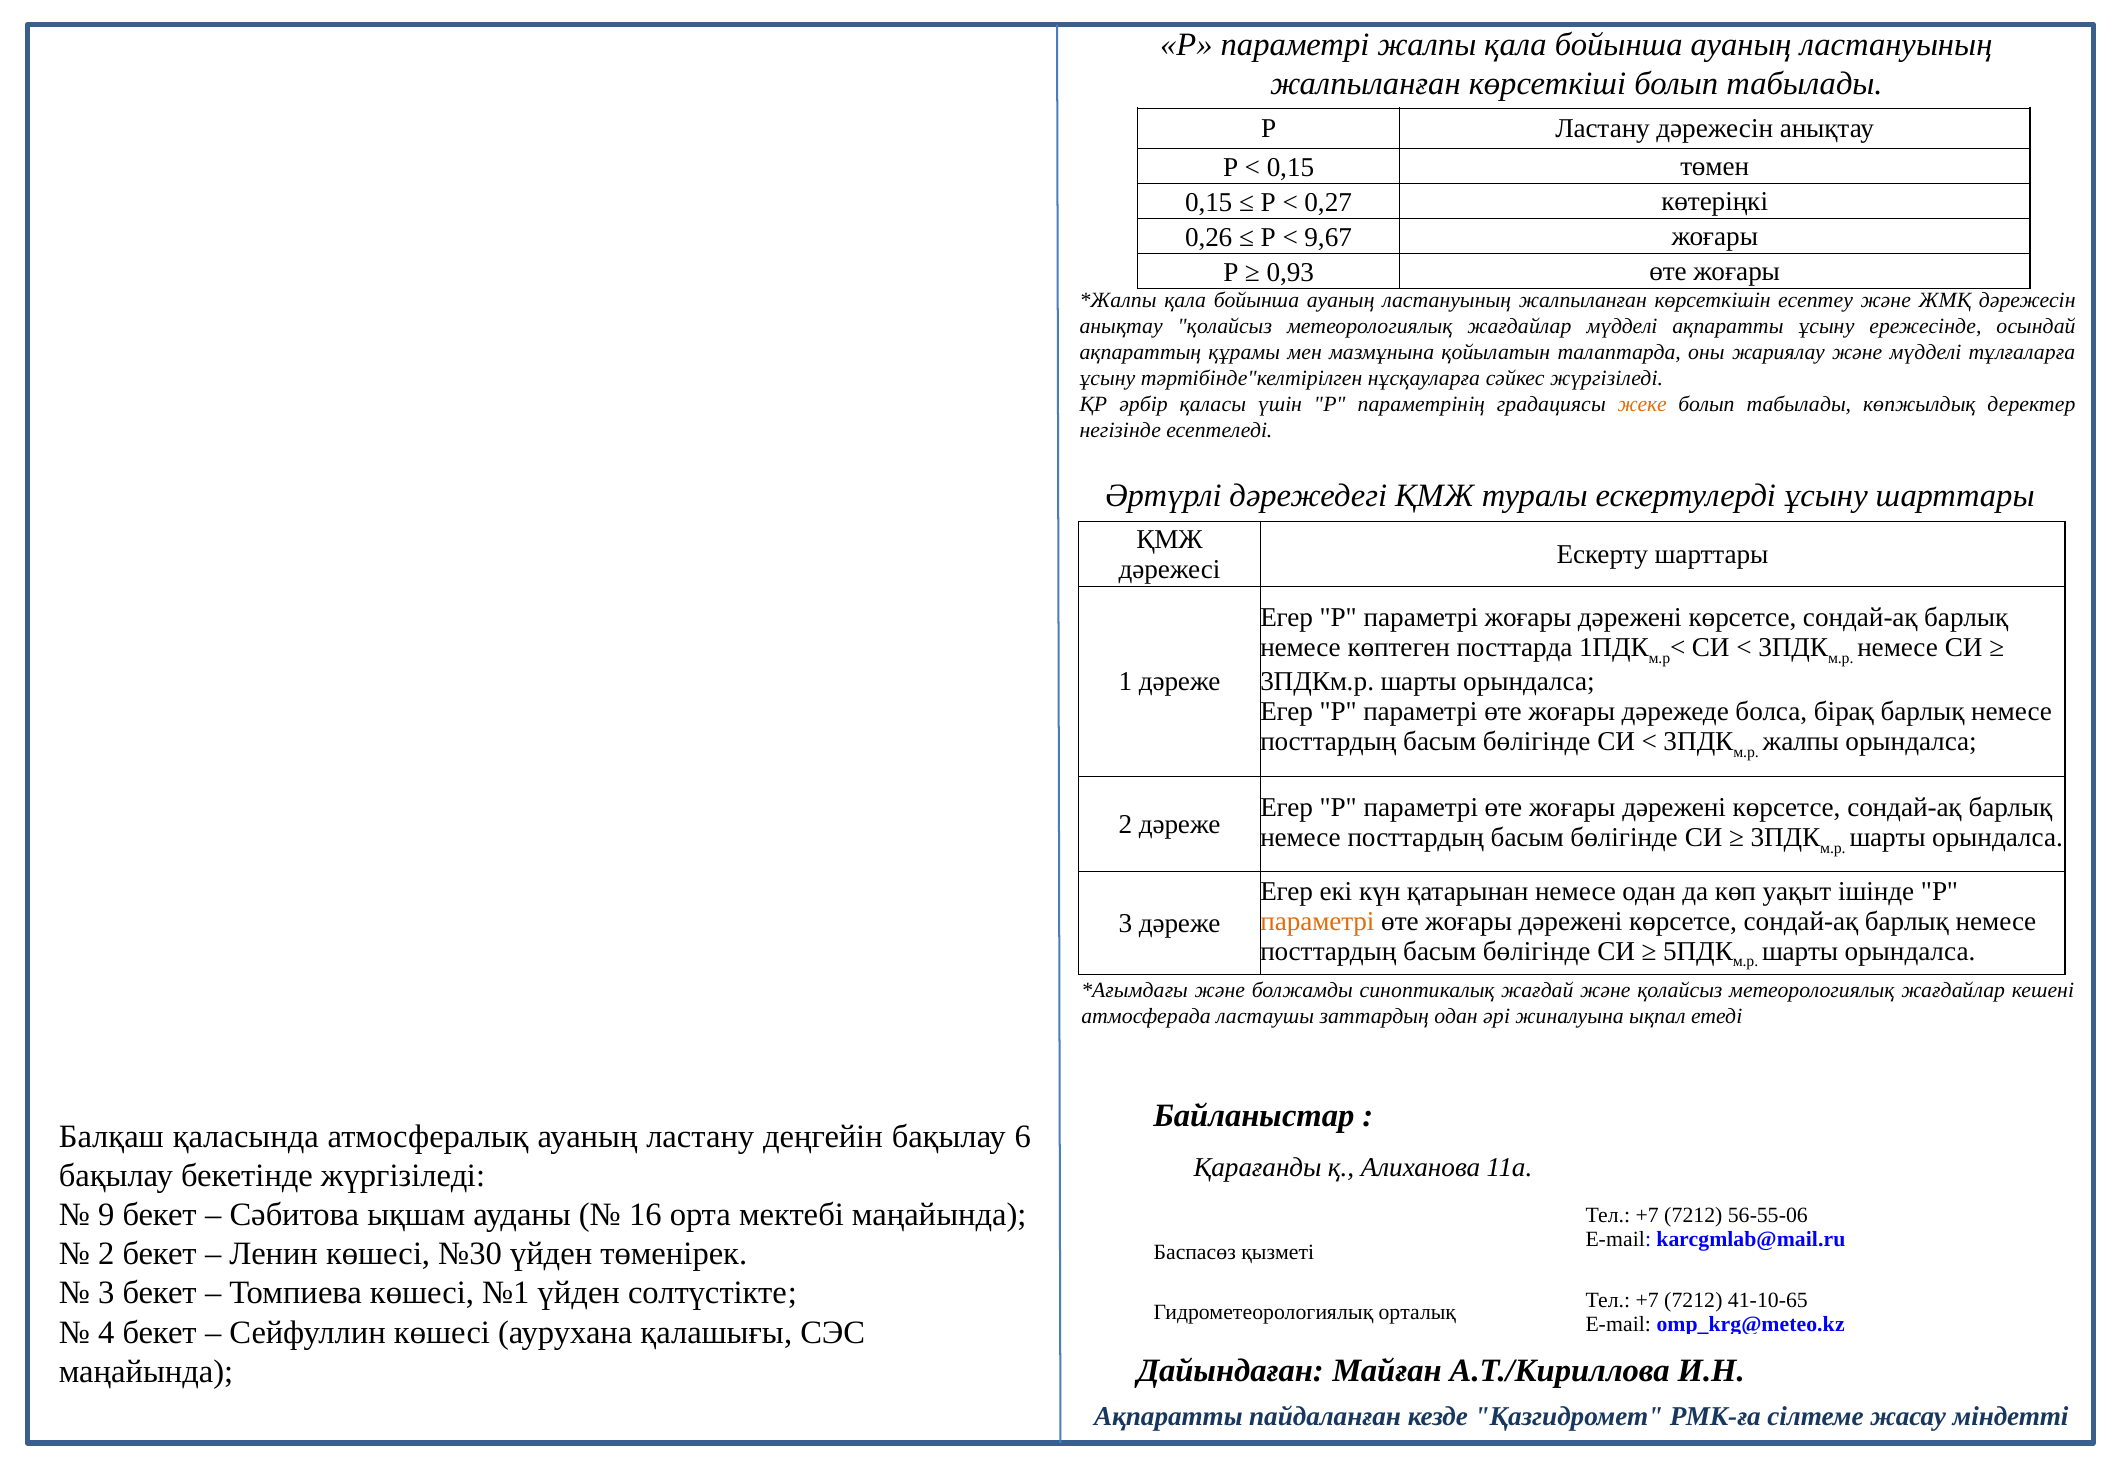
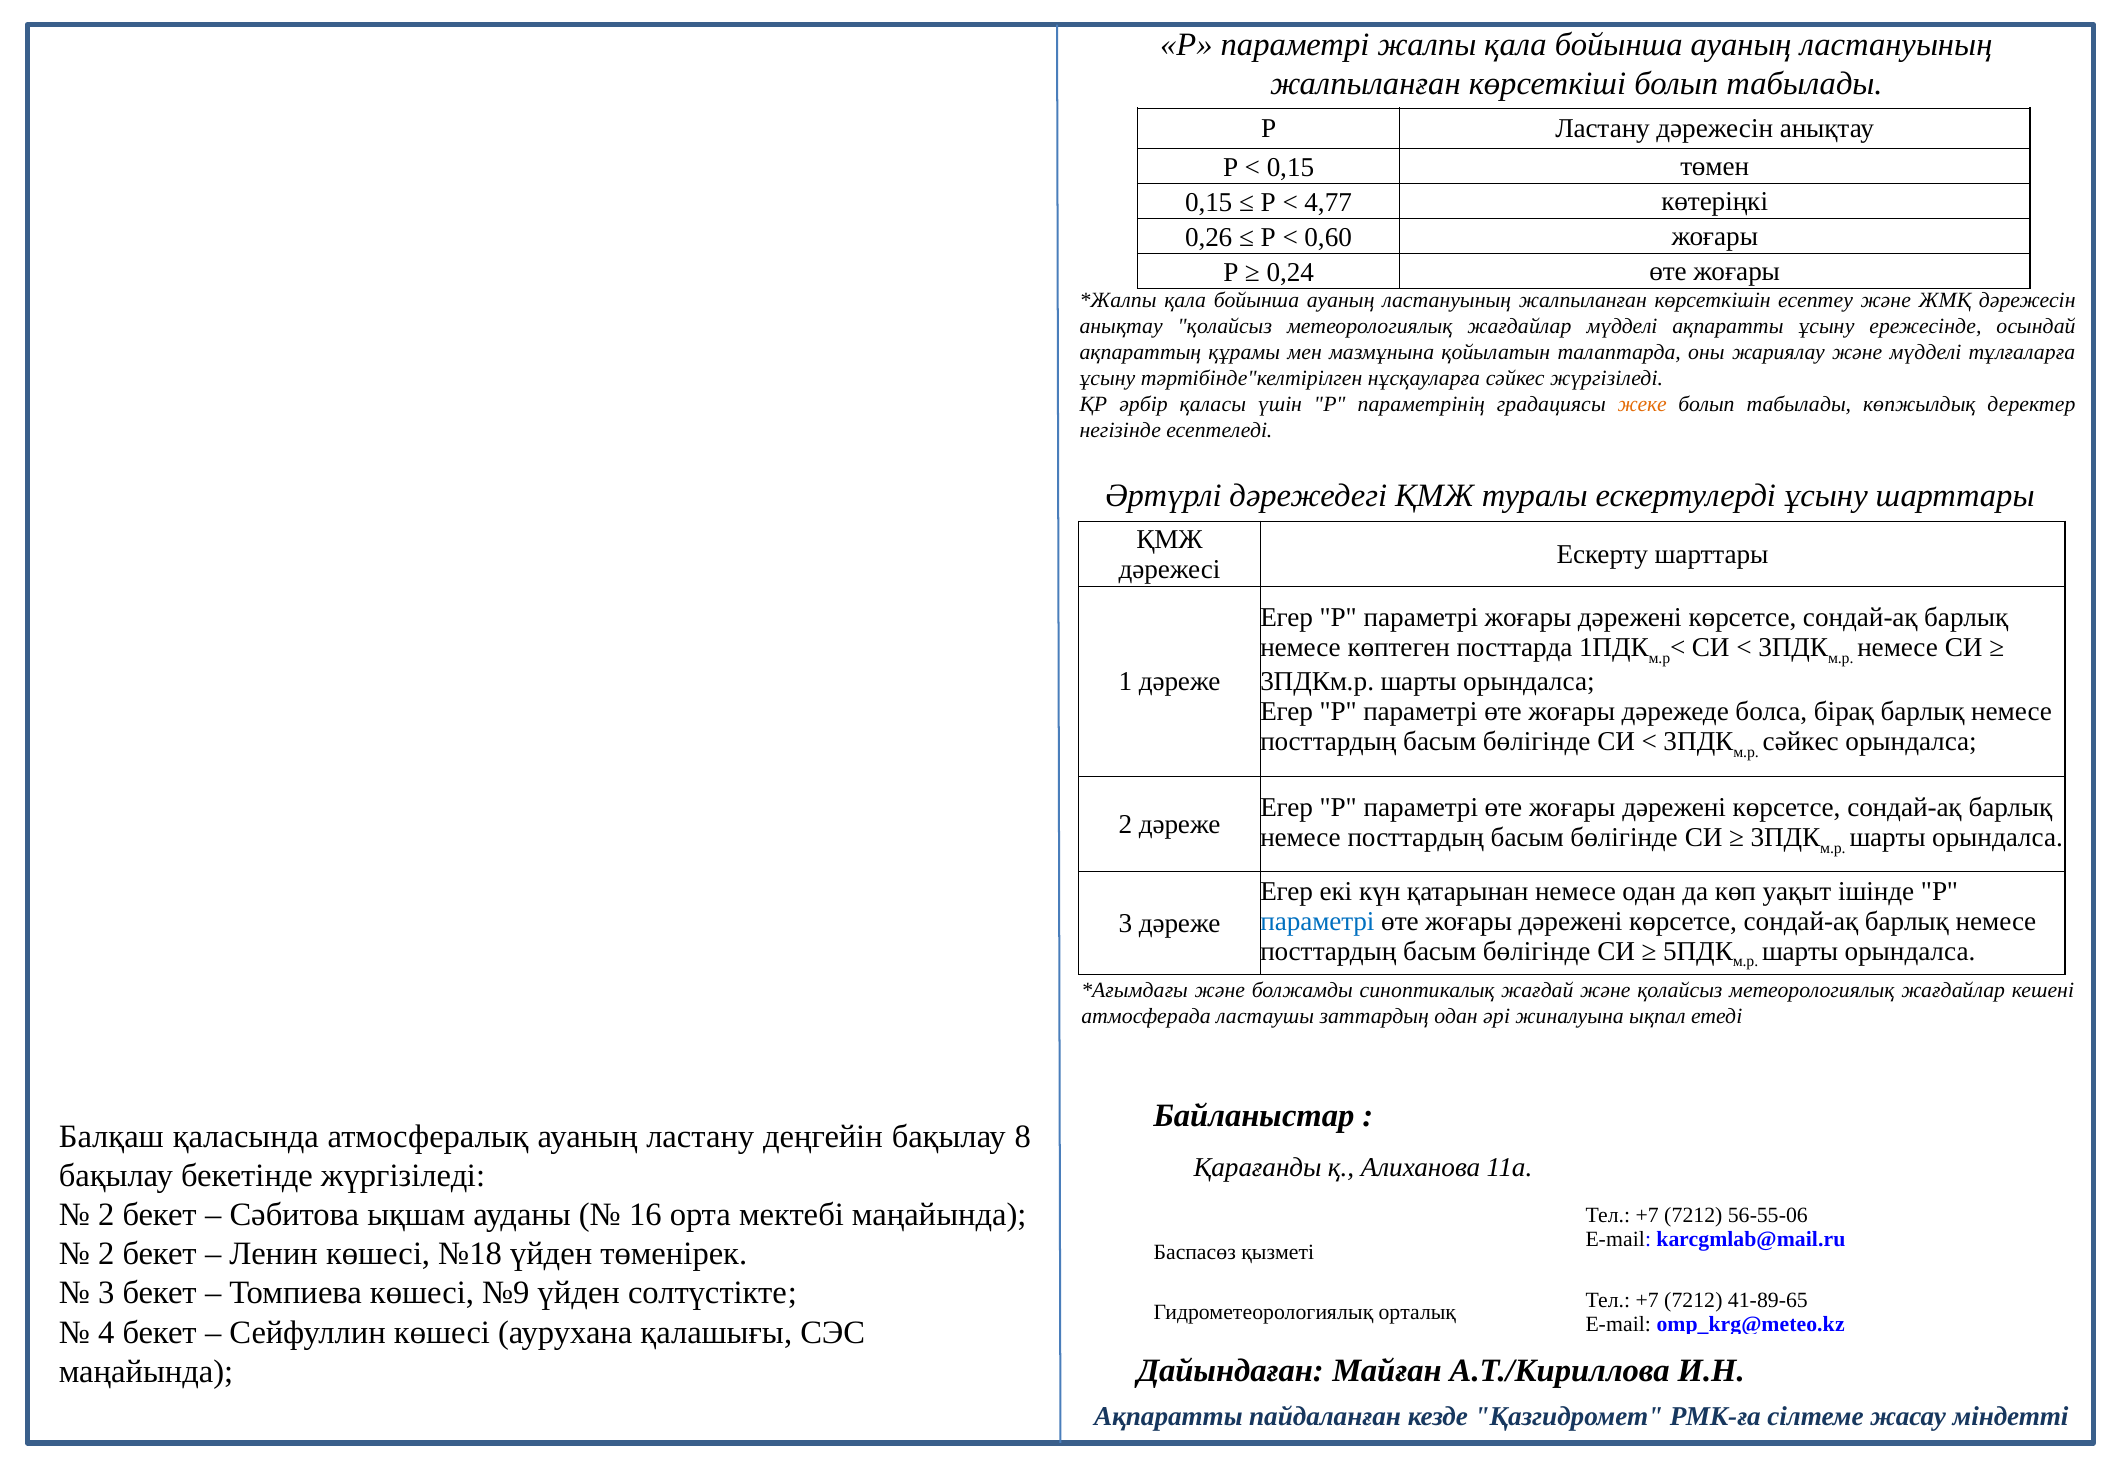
0,27: 0,27 -> 4,77
9,67: 9,67 -> 0,60
0,93: 0,93 -> 0,24
жалпы at (1801, 742): жалпы -> сәйкес
параметрі at (1317, 921) colour: orange -> blue
6: 6 -> 8
9 at (106, 1215): 9 -> 2
№30: №30 -> №18
№1: №1 -> №9
41-10-65: 41-10-65 -> 41-89-65
